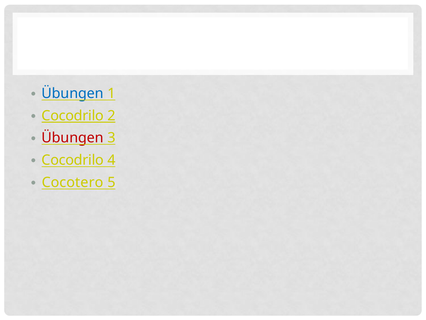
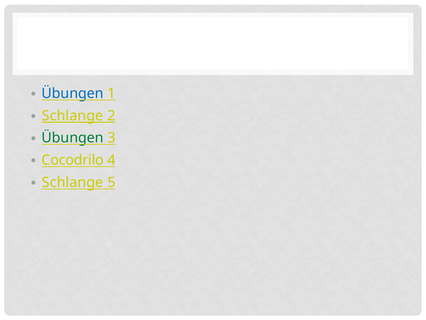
Cocodrilo at (73, 116): Cocodrilo -> Schlange
Übungen at (73, 138) colour: red -> green
Cocotero at (73, 182): Cocotero -> Schlange
